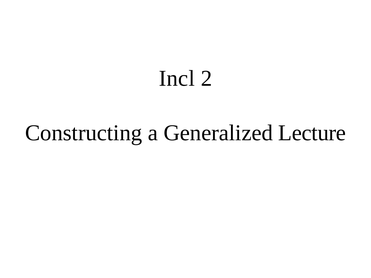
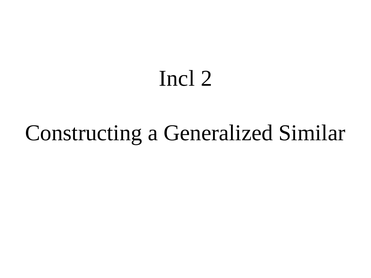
Lecture: Lecture -> Similar
